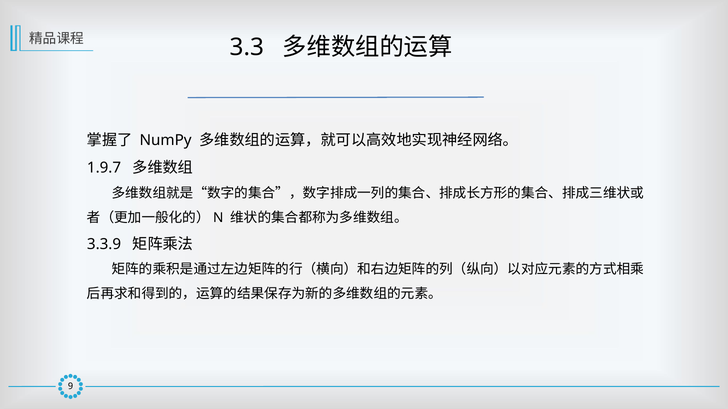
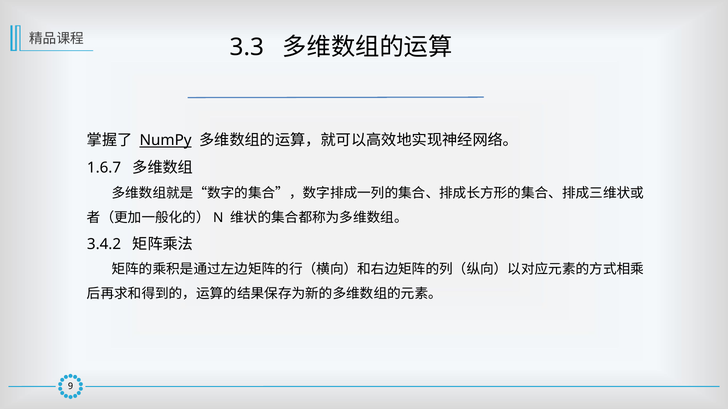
NumPy underline: none -> present
1.9.7: 1.9.7 -> 1.6.7
3.3.9: 3.3.9 -> 3.4.2
